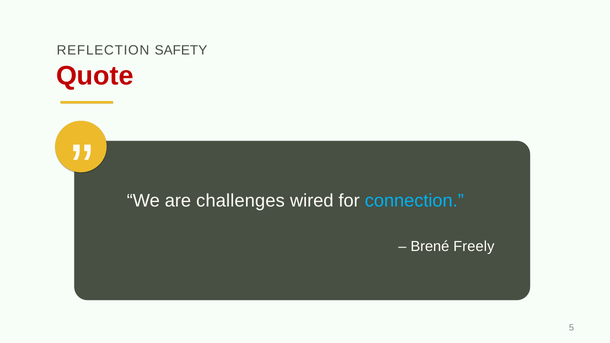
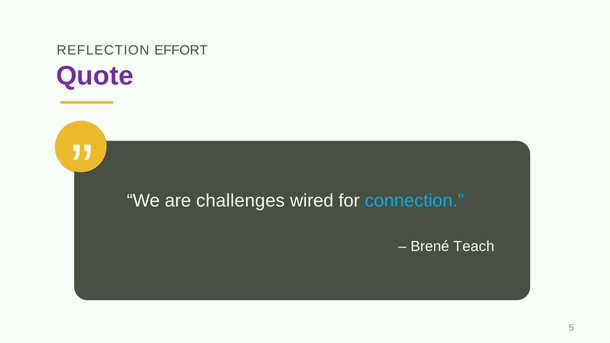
SAFETY: SAFETY -> EFFORT
Quote colour: red -> purple
Freely: Freely -> Teach
